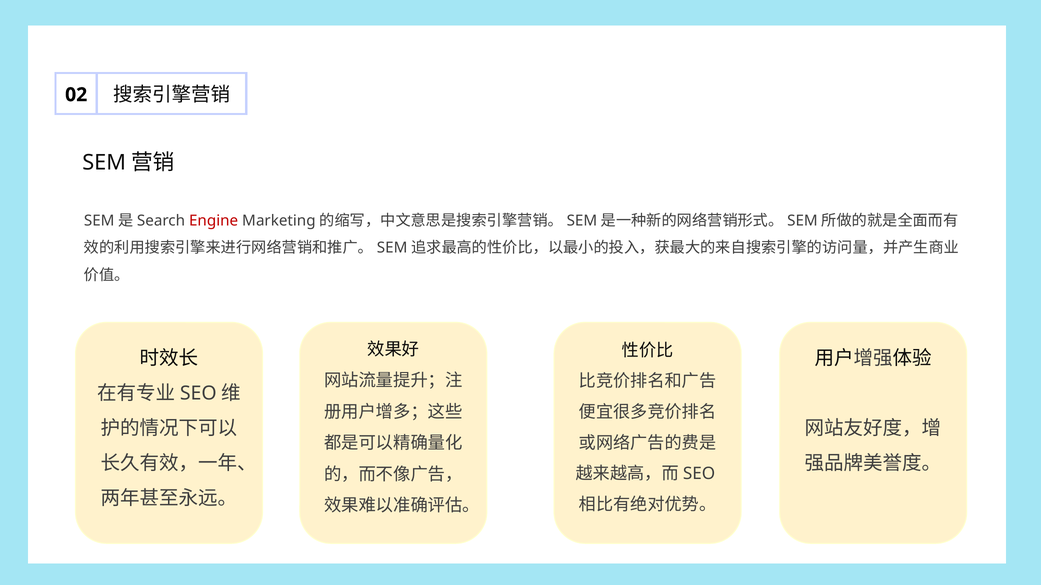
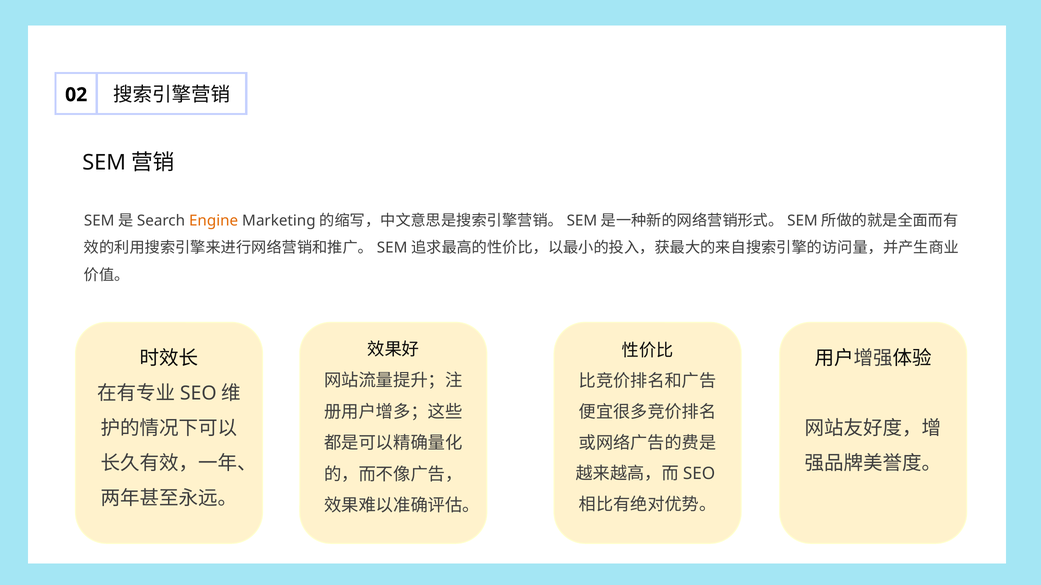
Engine colour: red -> orange
